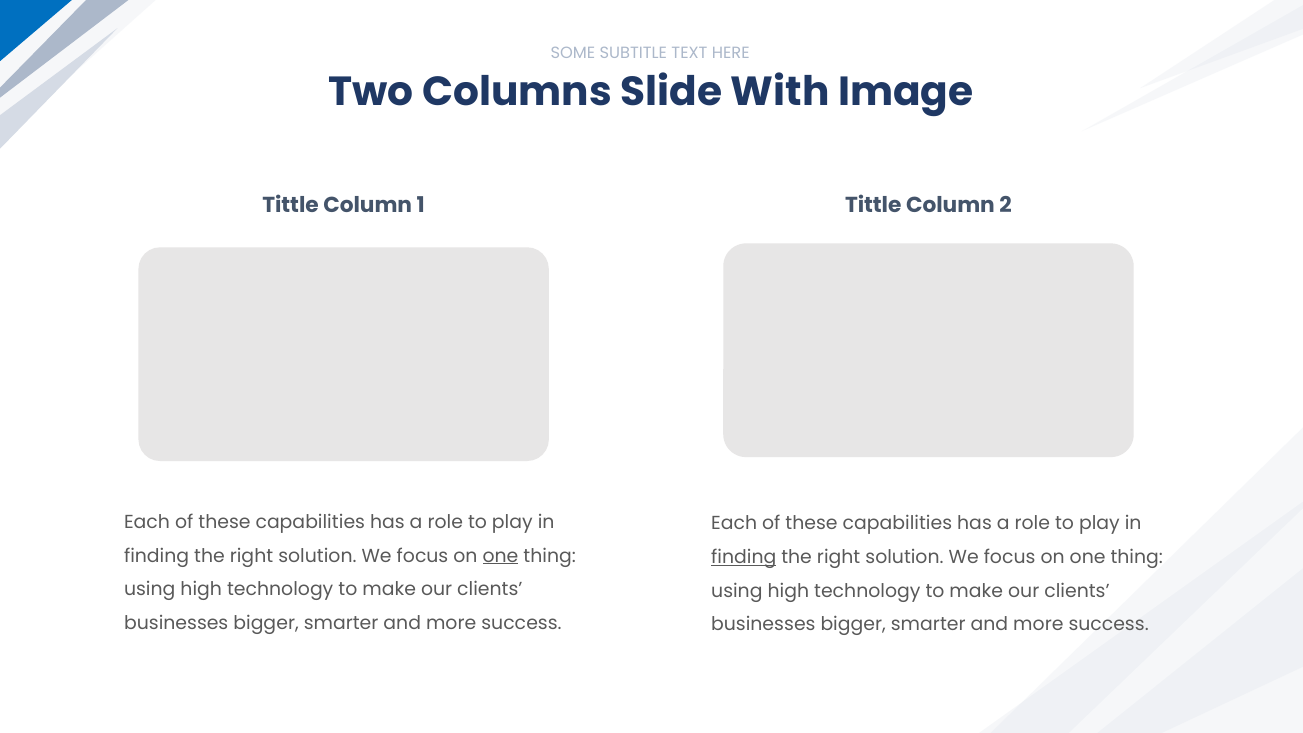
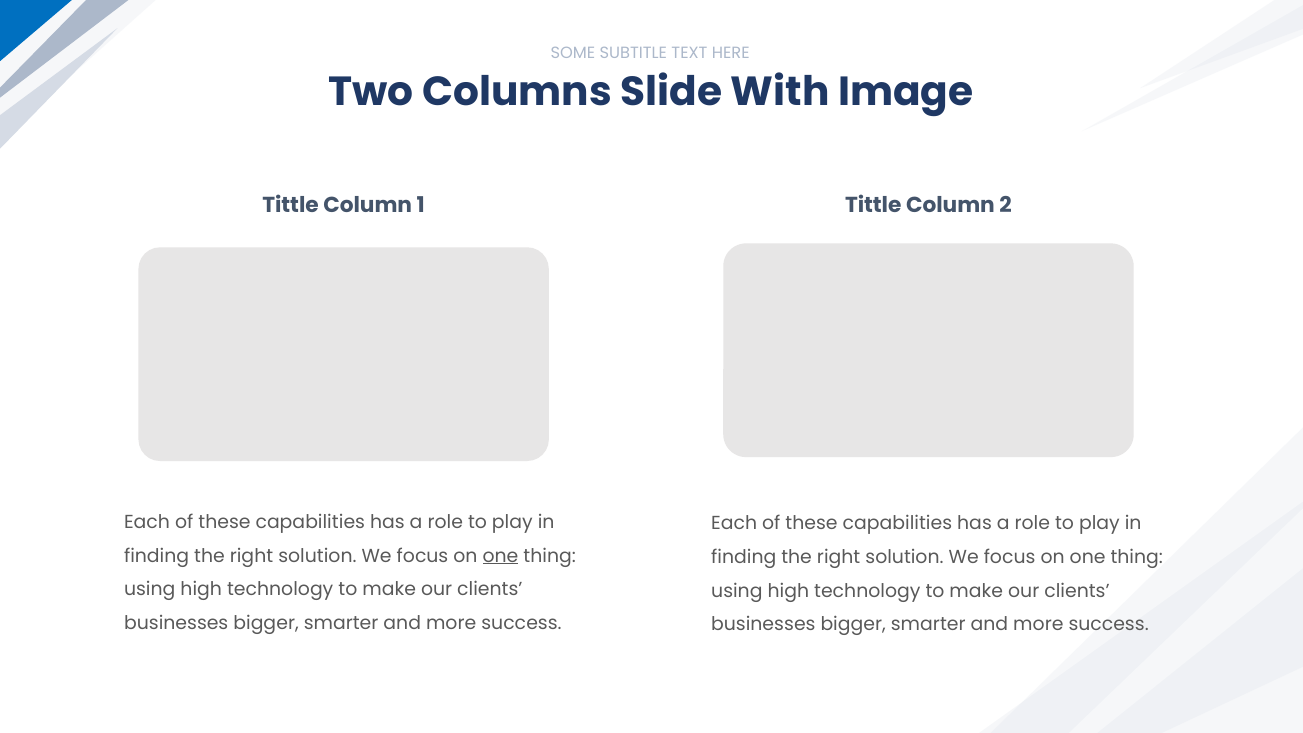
finding at (744, 557) underline: present -> none
